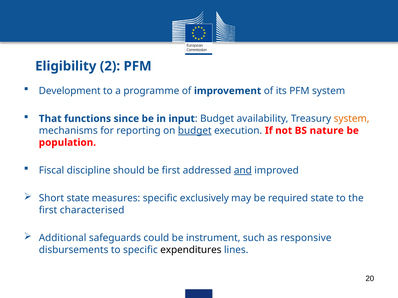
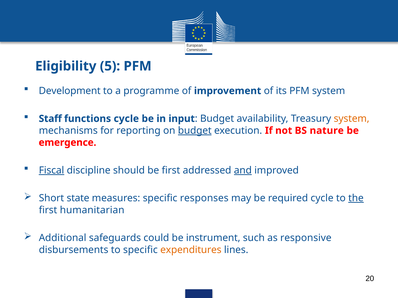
2: 2 -> 5
That: That -> Staff
functions since: since -> cycle
population: population -> emergence
Fiscal underline: none -> present
exclusively: exclusively -> responses
required state: state -> cycle
the underline: none -> present
characterised: characterised -> humanitarian
expenditures colour: black -> orange
